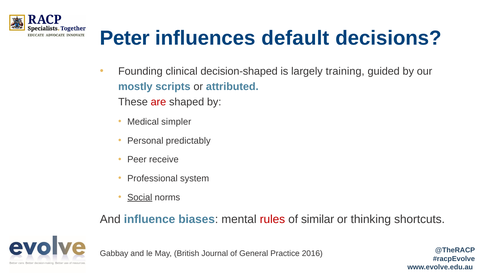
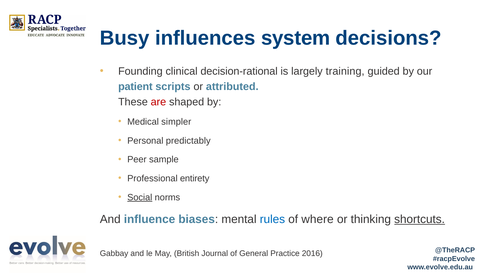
Peter: Peter -> Busy
default: default -> system
decision-shaped: decision-shaped -> decision-rational
mostly: mostly -> patient
receive: receive -> sample
system: system -> entirety
rules colour: red -> blue
similar: similar -> where
shortcuts underline: none -> present
